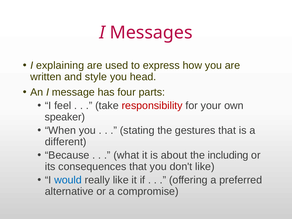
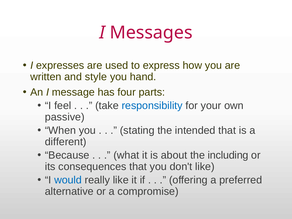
explaining: explaining -> expresses
head: head -> hand
responsibility colour: red -> blue
speaker: speaker -> passive
gestures: gestures -> intended
